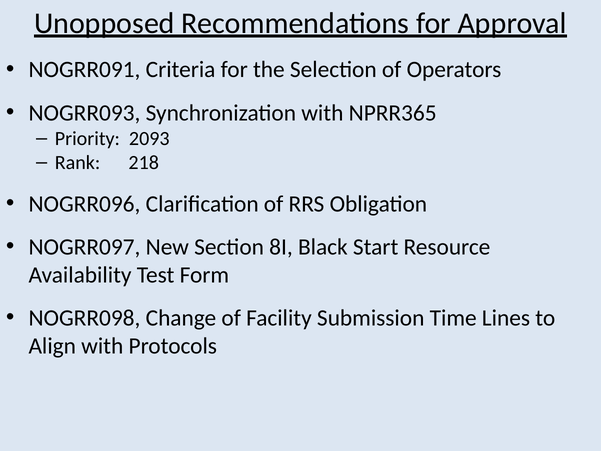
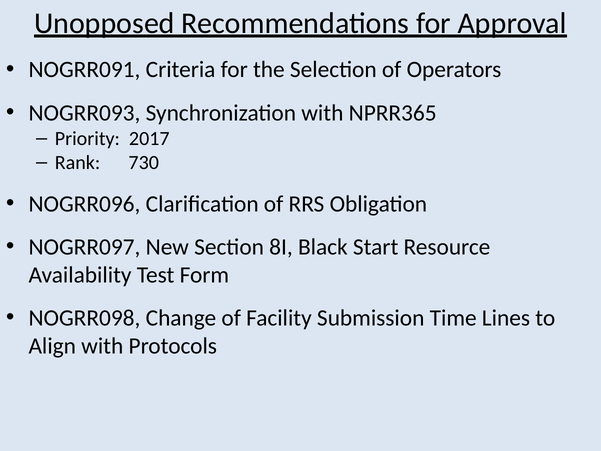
2093: 2093 -> 2017
218: 218 -> 730
